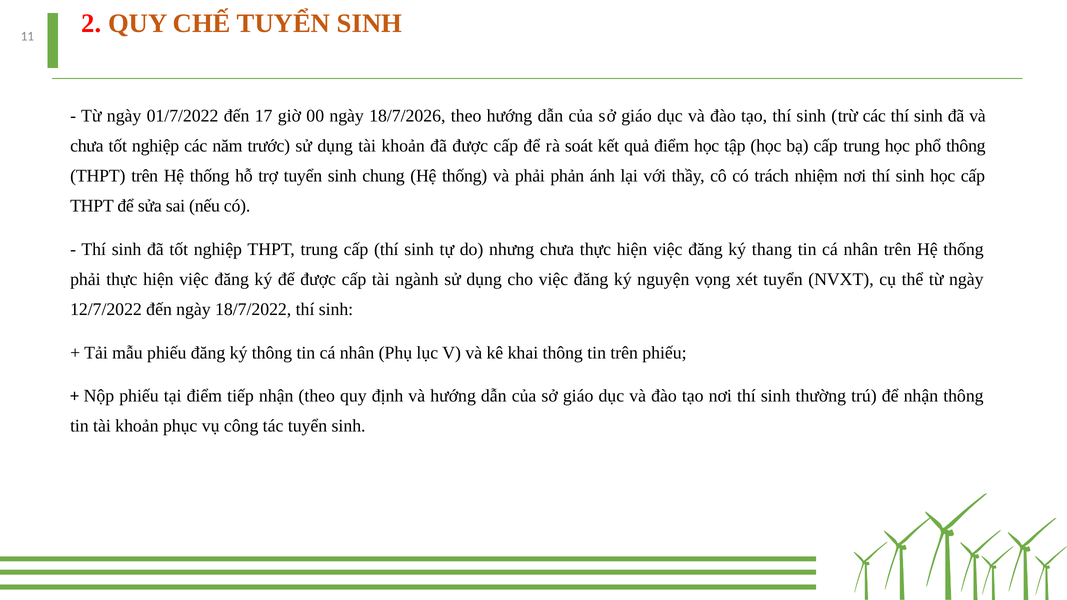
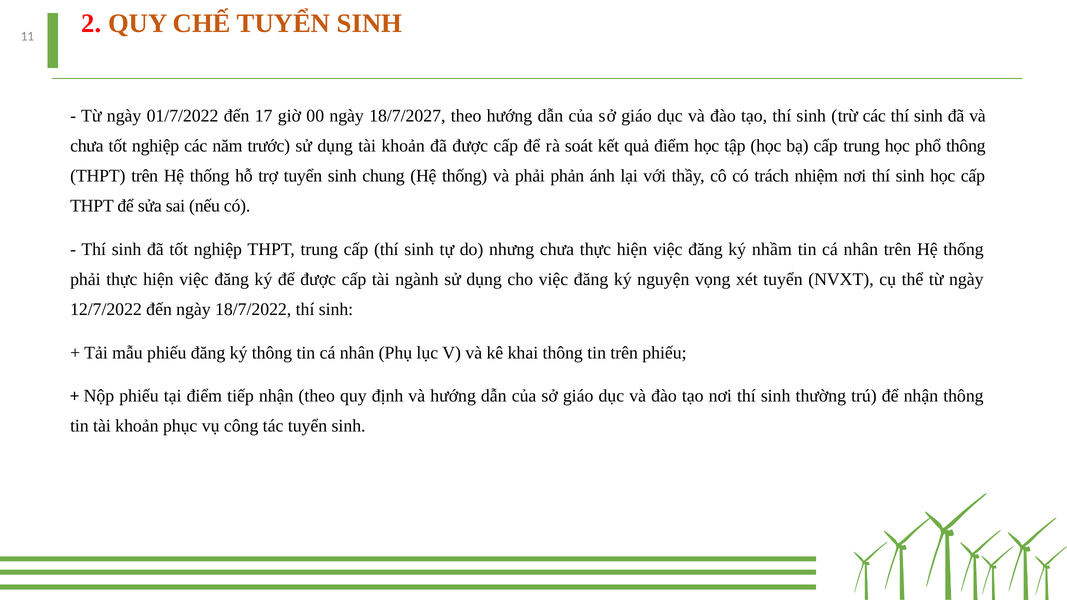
18/7/2026: 18/7/2026 -> 18/7/2027
thang: thang -> nhầm
